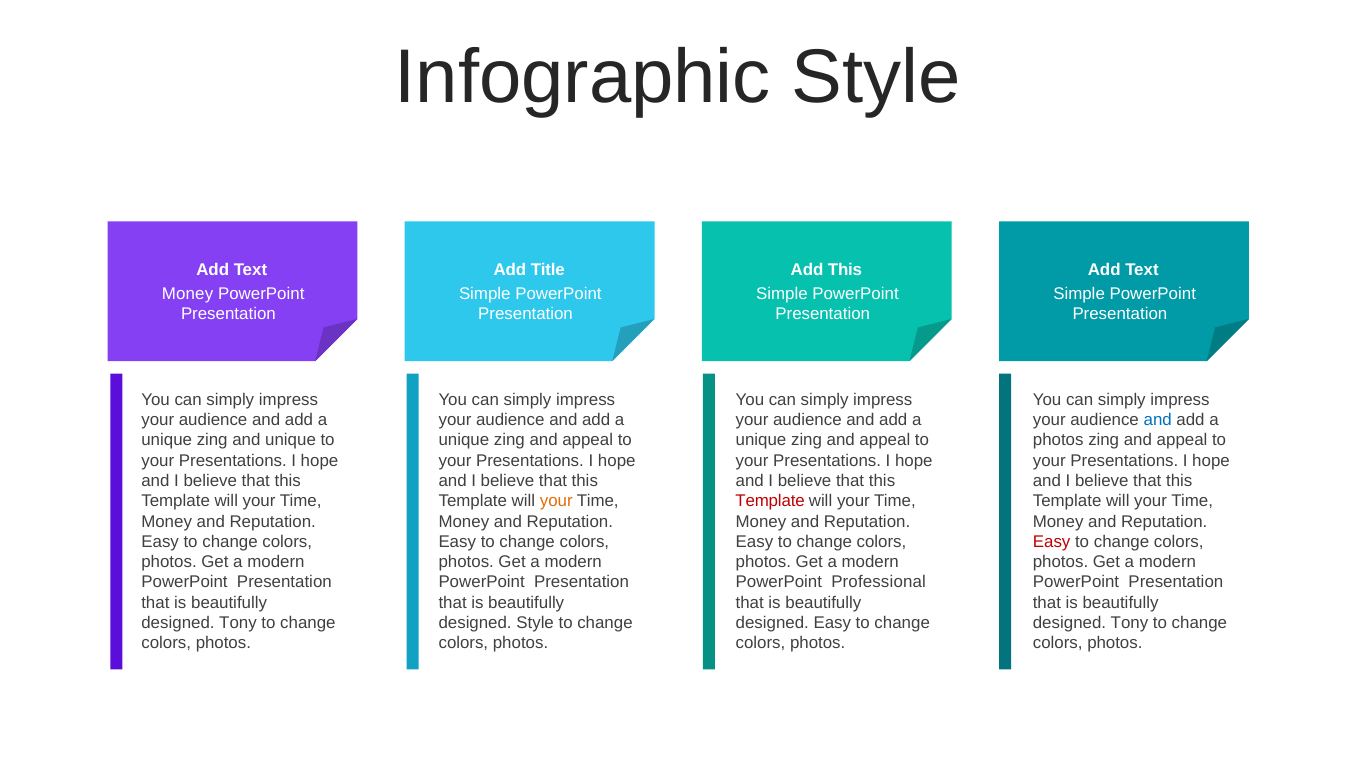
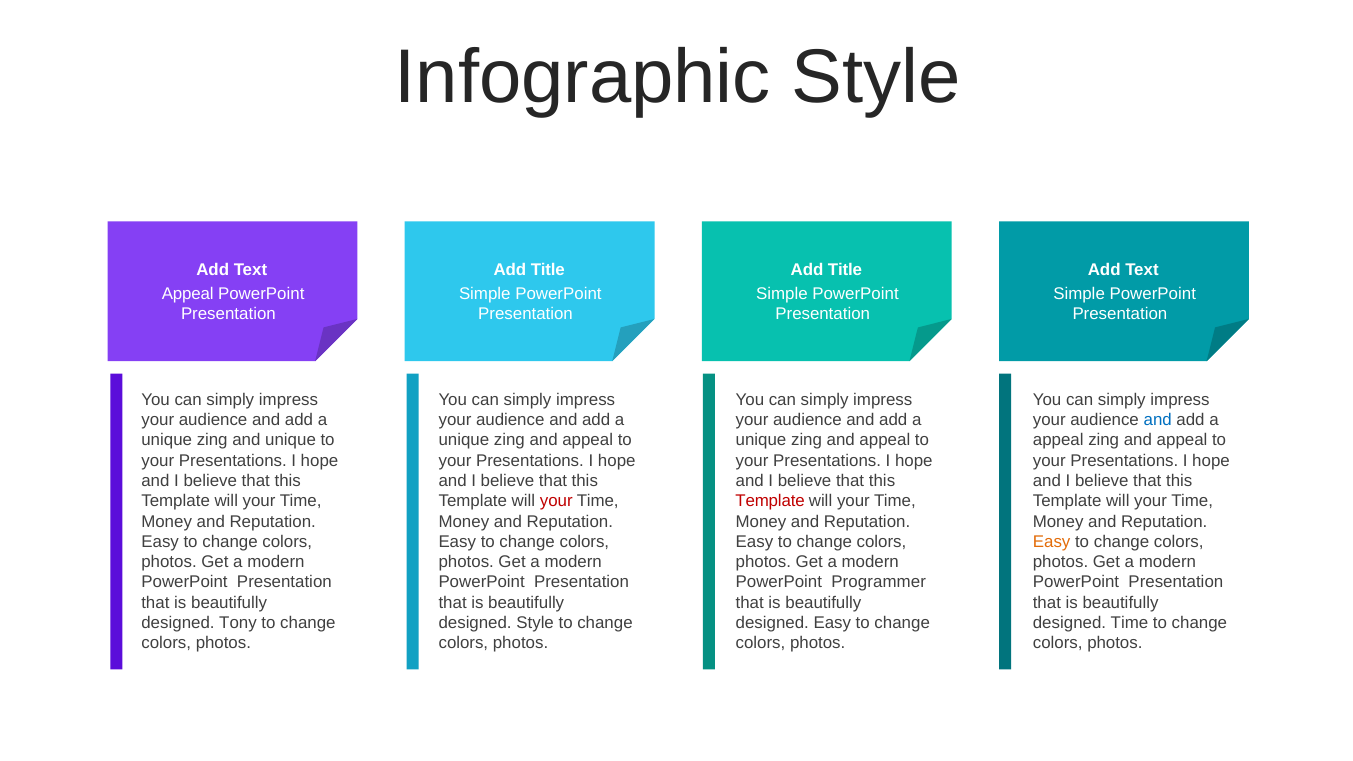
This at (845, 270): This -> Title
Money at (188, 294): Money -> Appeal
photos at (1058, 440): photos -> appeal
your at (556, 501) colour: orange -> red
Easy at (1052, 542) colour: red -> orange
Professional: Professional -> Programmer
Tony at (1129, 623): Tony -> Time
